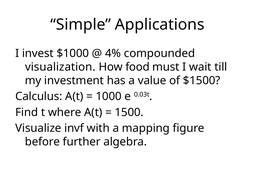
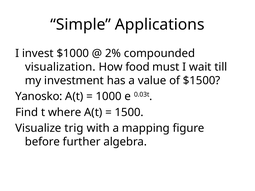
4%: 4% -> 2%
Calculus: Calculus -> Yanosko
invf: invf -> trig
